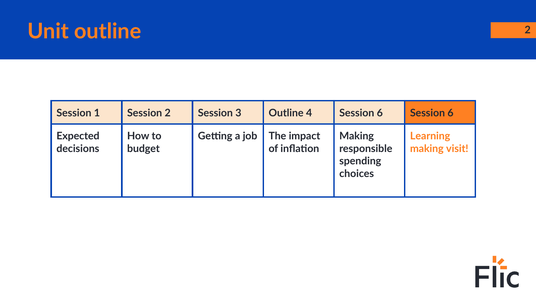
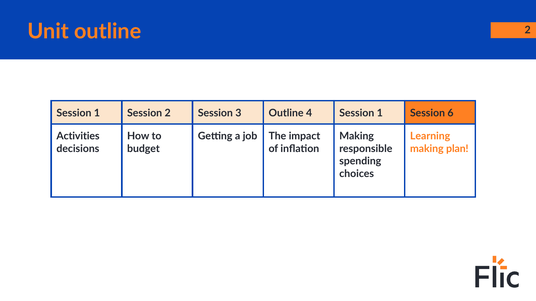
4 Session 6: 6 -> 1
Expected: Expected -> Activities
visit: visit -> plan
